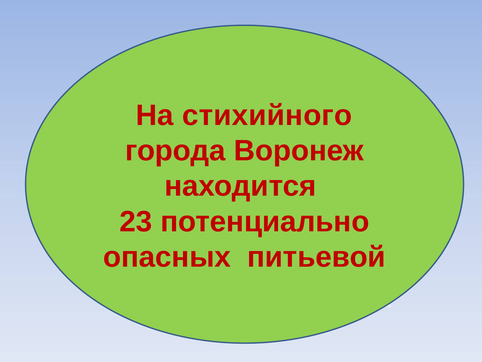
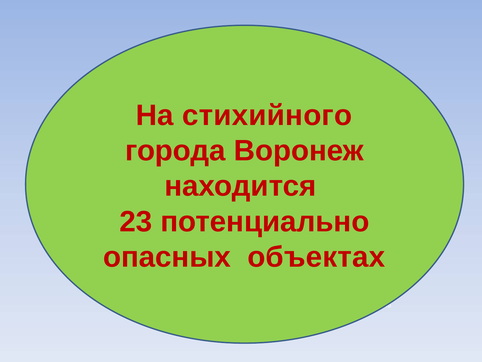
питьевой: питьевой -> объектах
